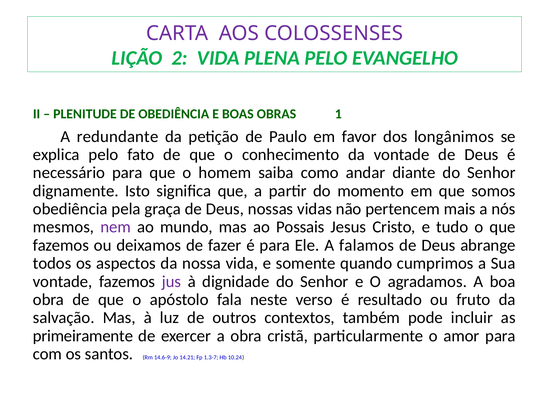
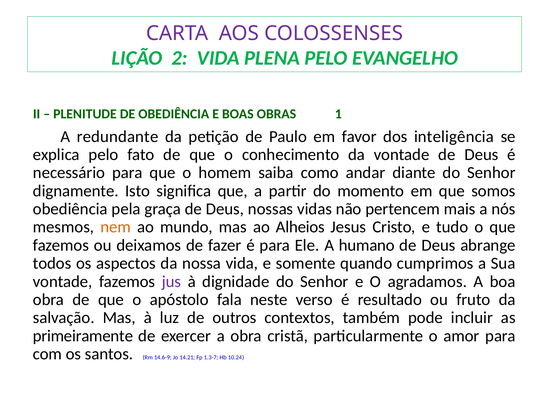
longânimos: longânimos -> inteligência
nem colour: purple -> orange
Possais: Possais -> Alheios
falamos: falamos -> humano
